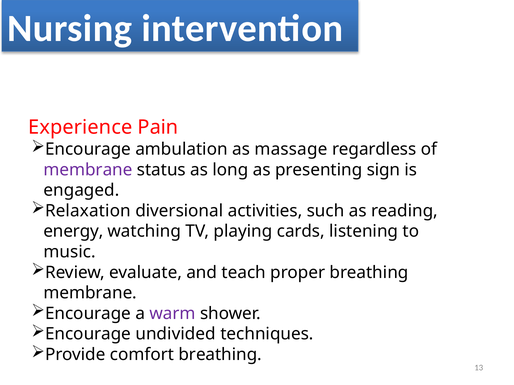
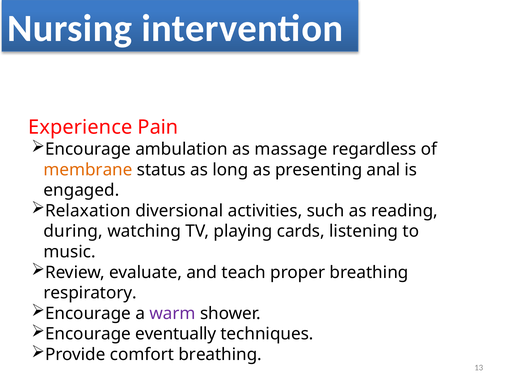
membrane at (88, 170) colour: purple -> orange
sign: sign -> anal
energy: energy -> during
membrane at (90, 293): membrane -> respiratory
undivided: undivided -> eventually
